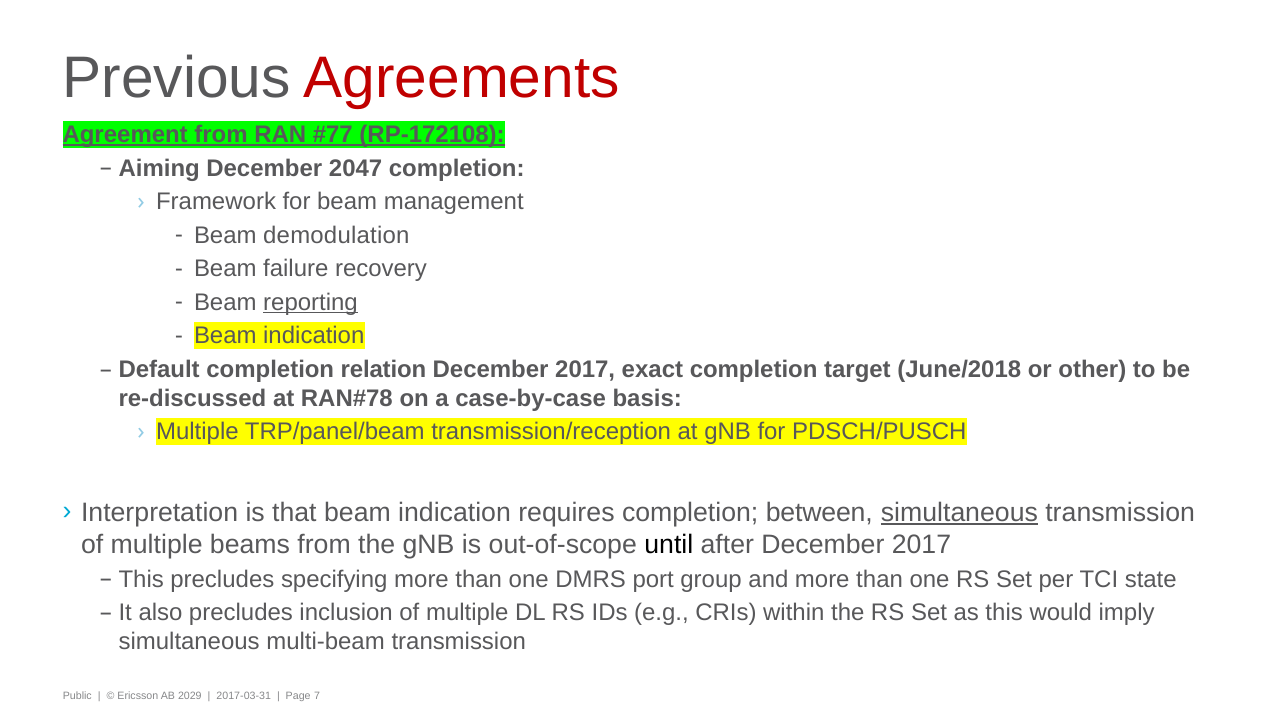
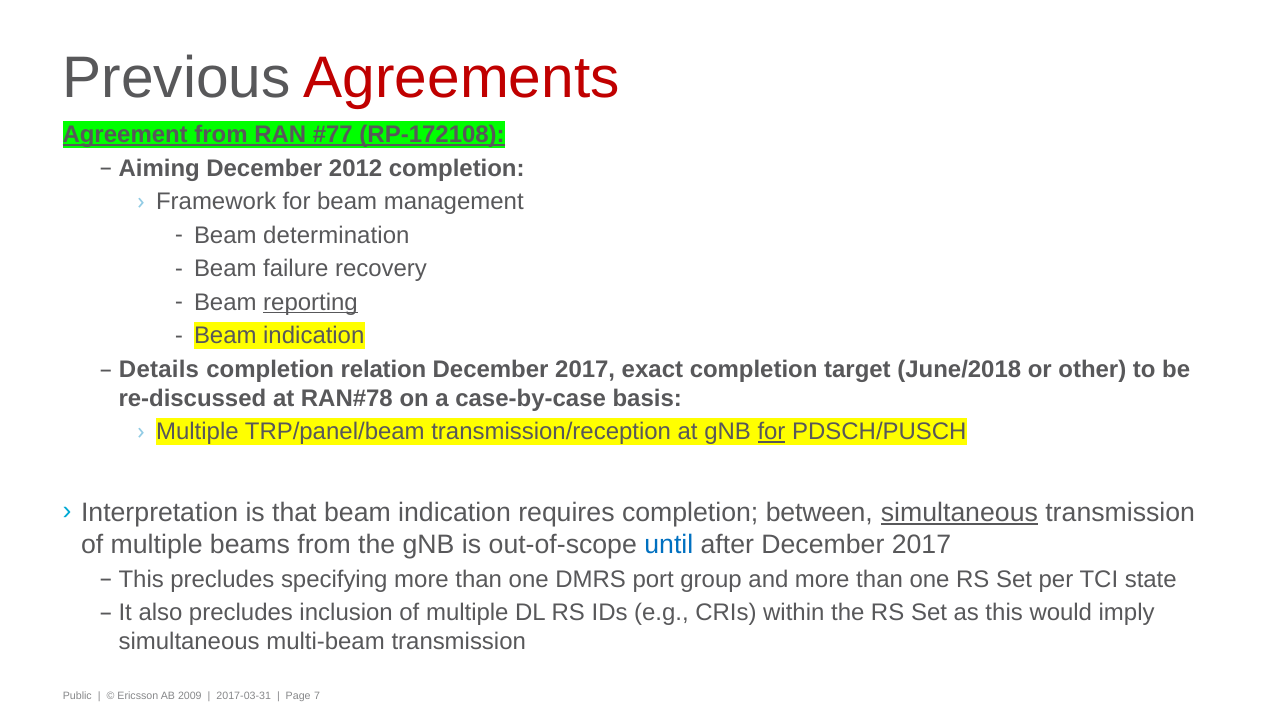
2047: 2047 -> 2012
demodulation: demodulation -> determination
Default: Default -> Details
for at (771, 432) underline: none -> present
until colour: black -> blue
2029: 2029 -> 2009
